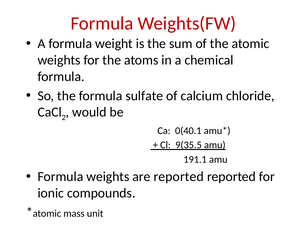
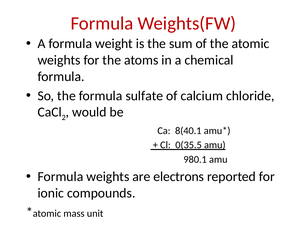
0(40.1: 0(40.1 -> 8(40.1
9(35.5: 9(35.5 -> 0(35.5
191.1: 191.1 -> 980.1
are reported: reported -> electrons
